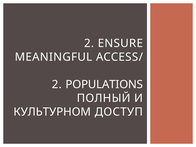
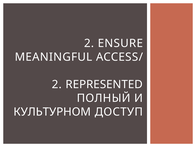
POPULATIONS: POPULATIONS -> REPRESENTED
